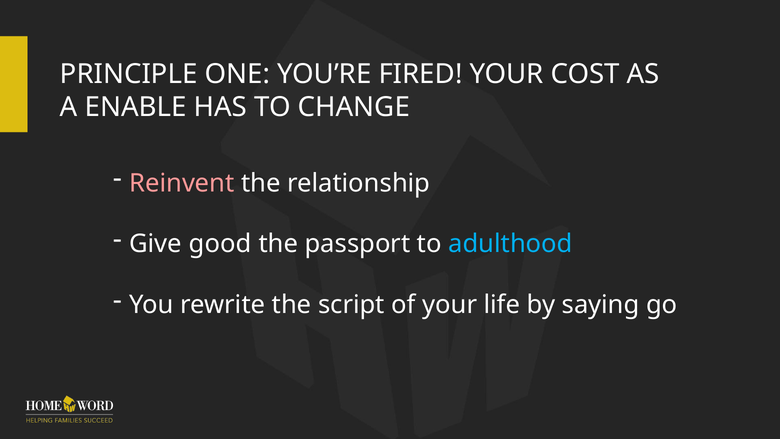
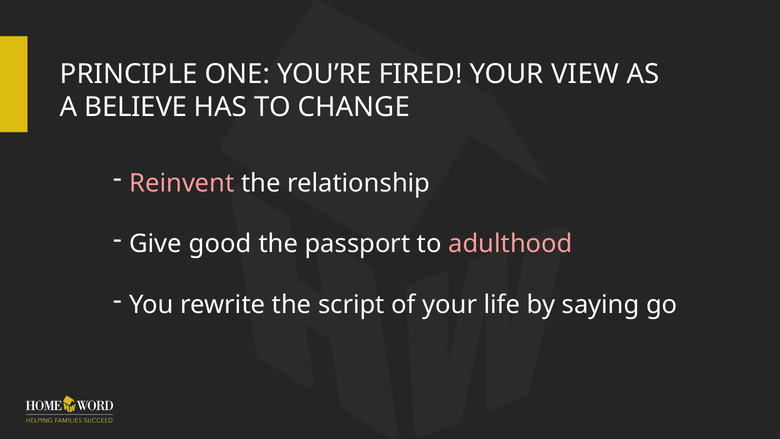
COST: COST -> VIEW
ENABLE: ENABLE -> BELIEVE
adulthood colour: light blue -> pink
